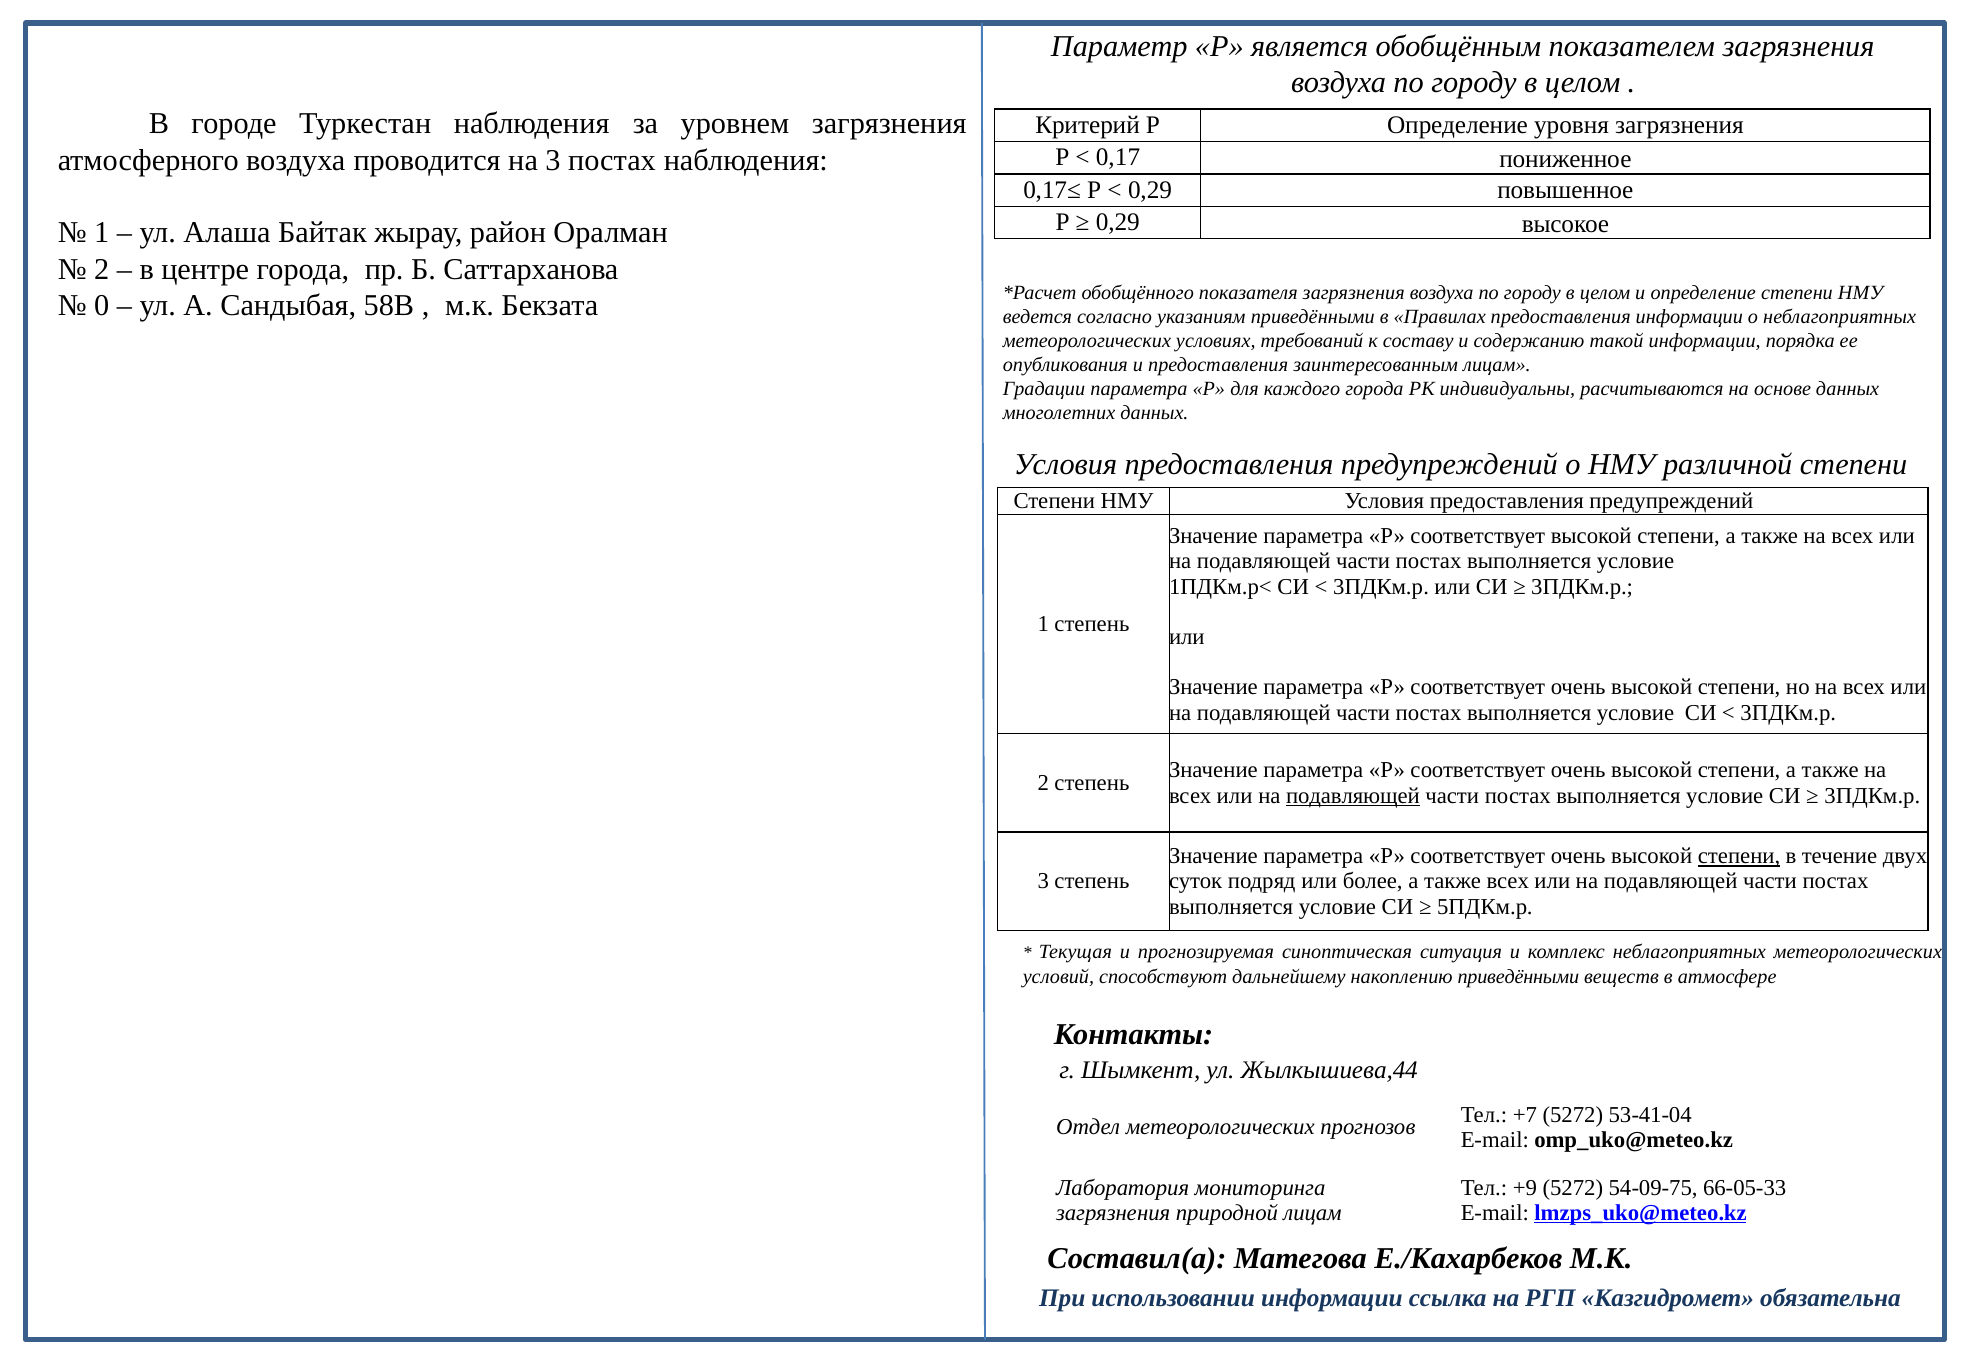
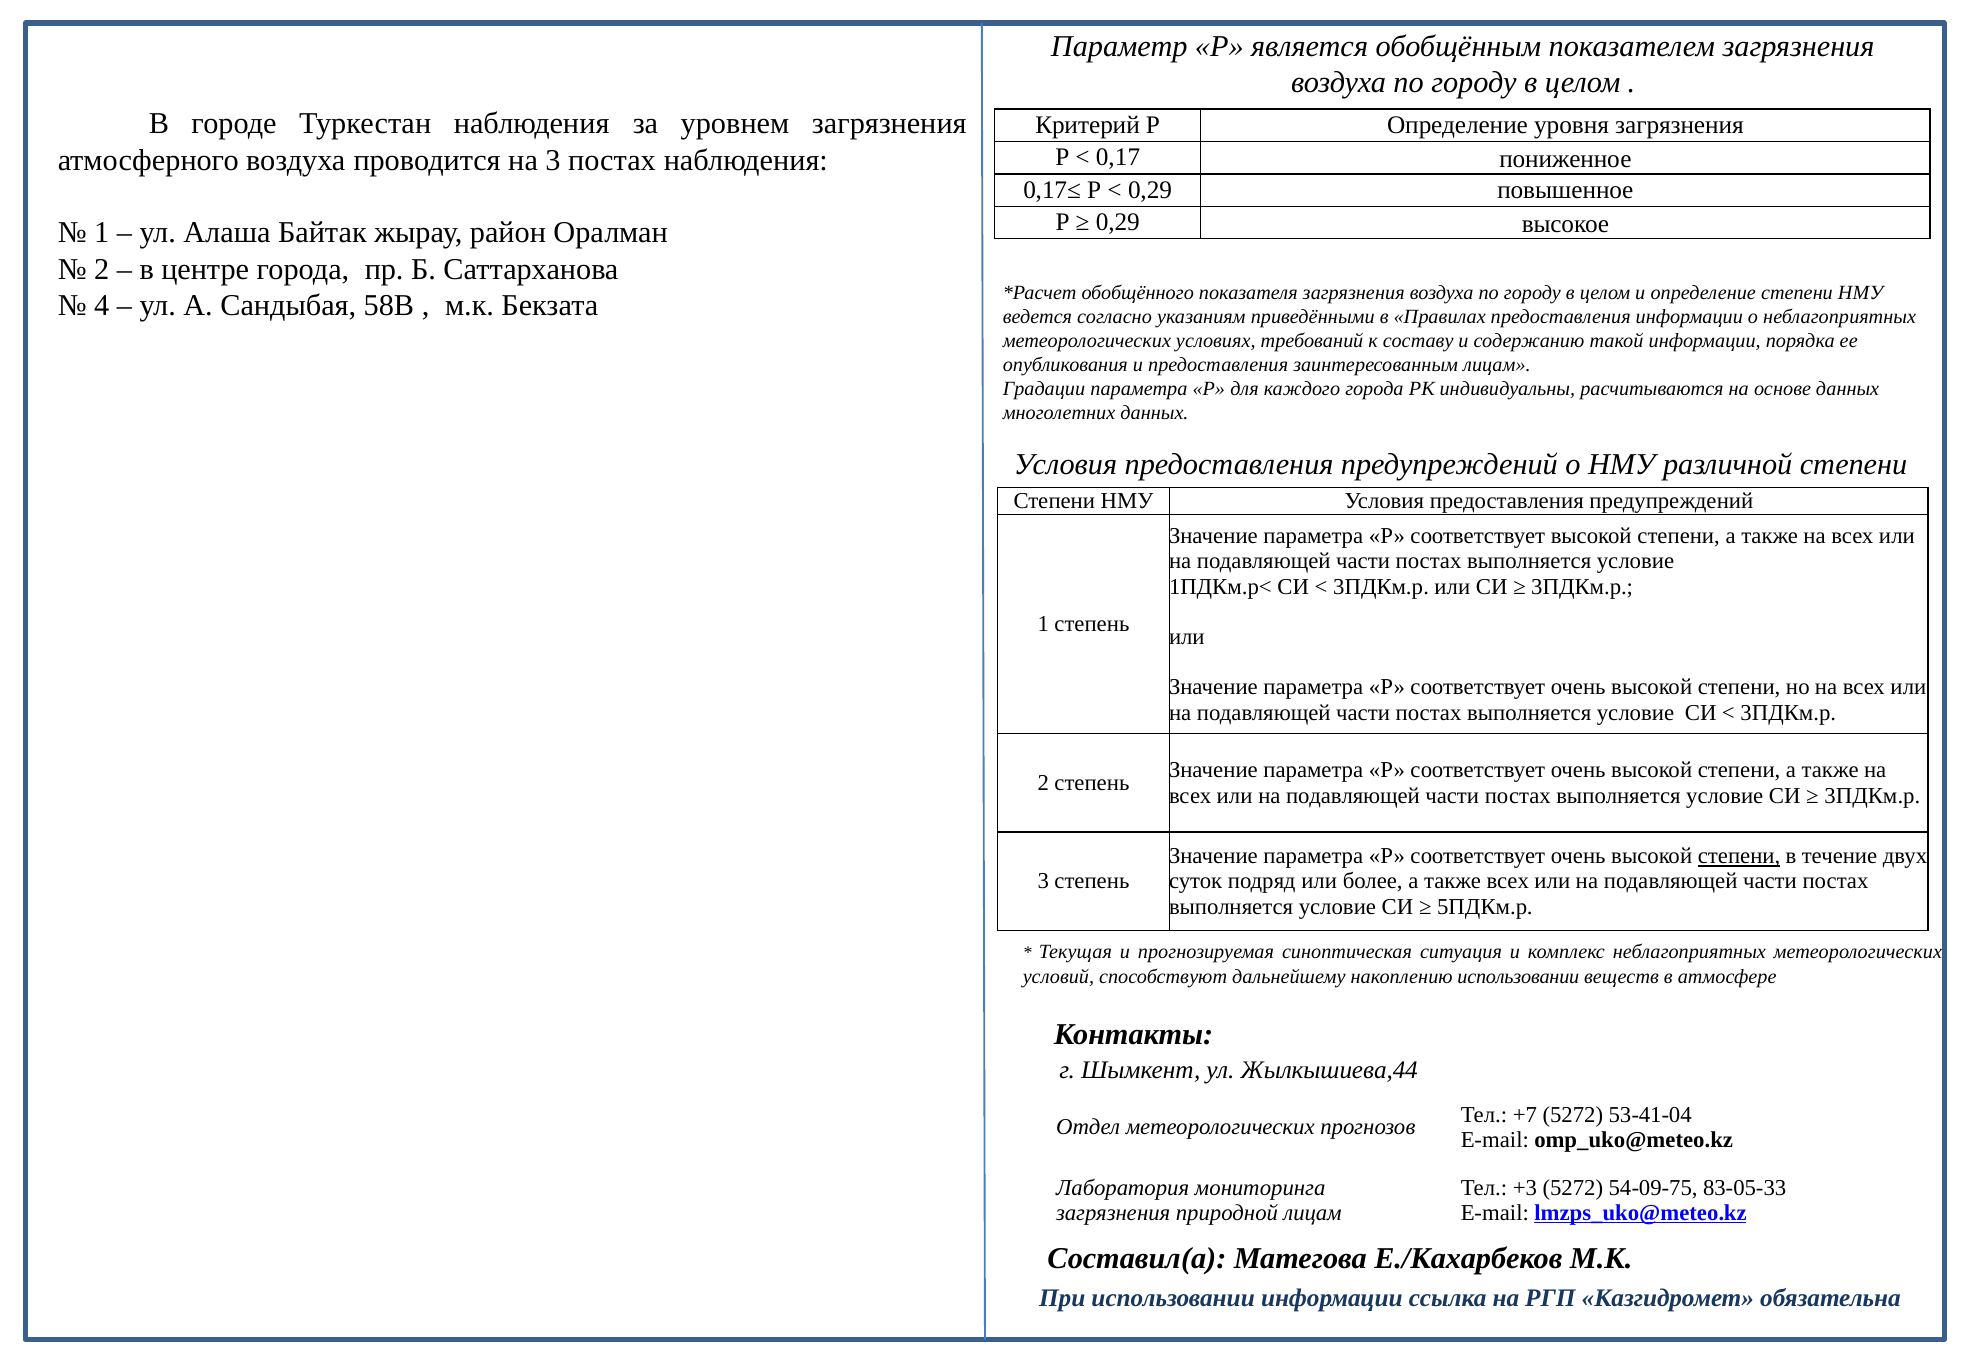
0: 0 -> 4
подавляющей at (1353, 796) underline: present -> none
накоплению приведёнными: приведёнными -> использовании
+9: +9 -> +3
66-05-33: 66-05-33 -> 83-05-33
